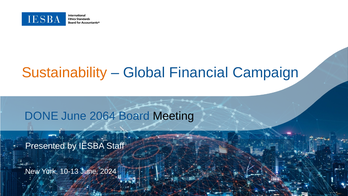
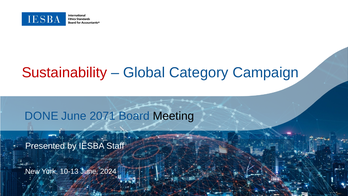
Sustainability colour: orange -> red
Financial: Financial -> Category
2064: 2064 -> 2071
